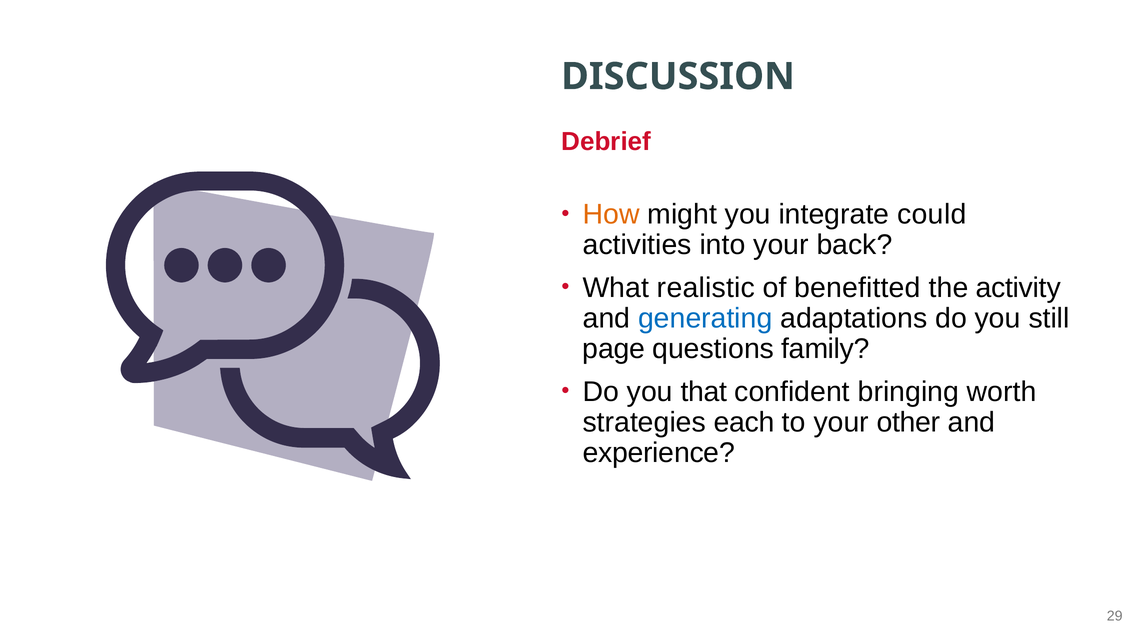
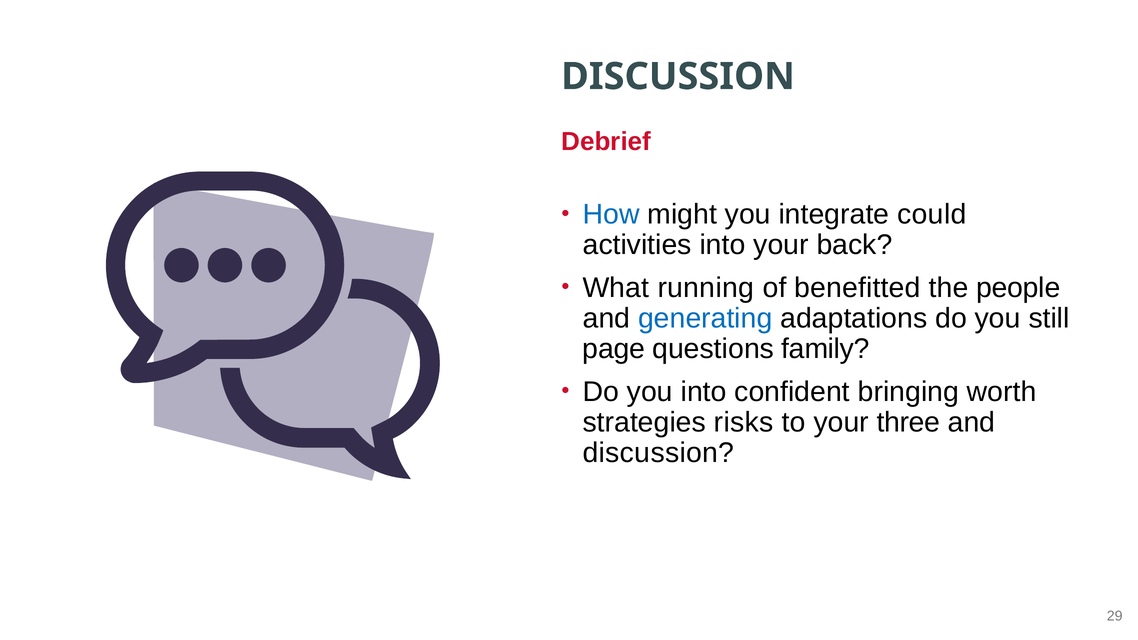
How colour: orange -> blue
realistic: realistic -> running
activity: activity -> people
you that: that -> into
each: each -> risks
other: other -> three
experience at (659, 453): experience -> discussion
